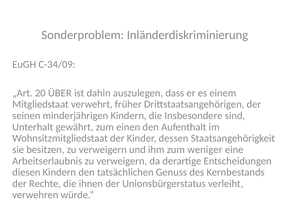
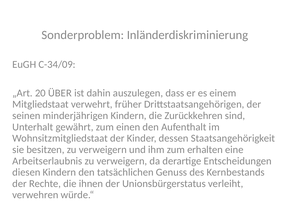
Insbesondere: Insbesondere -> Zurückkehren
weniger: weniger -> erhalten
